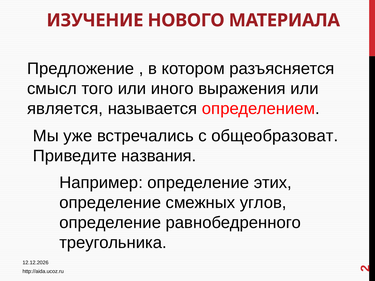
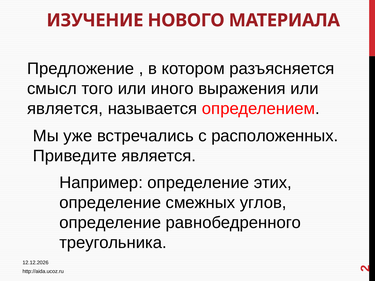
общеобразоват: общеобразоват -> расположенных
Приведите названия: названия -> является
